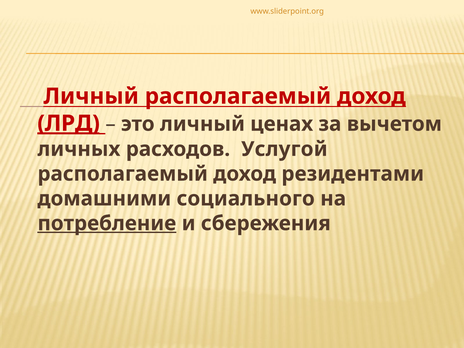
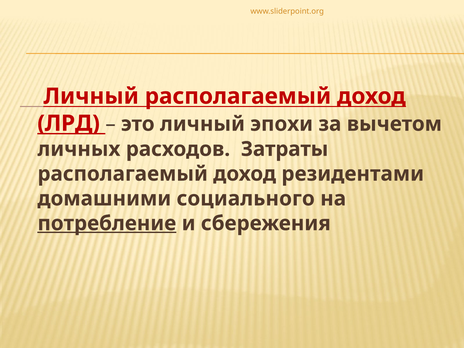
ЛРД underline: present -> none
ценах: ценах -> эпохи
Услугой: Услугой -> Затраты
